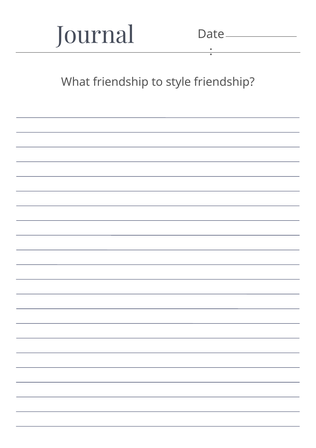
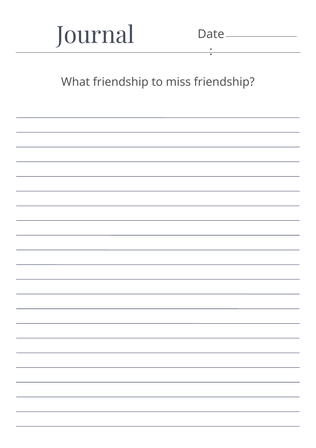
style: style -> miss
